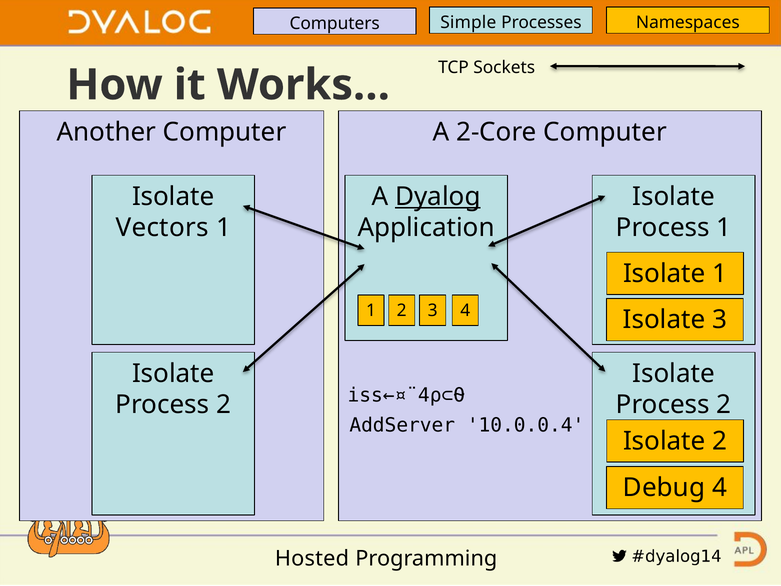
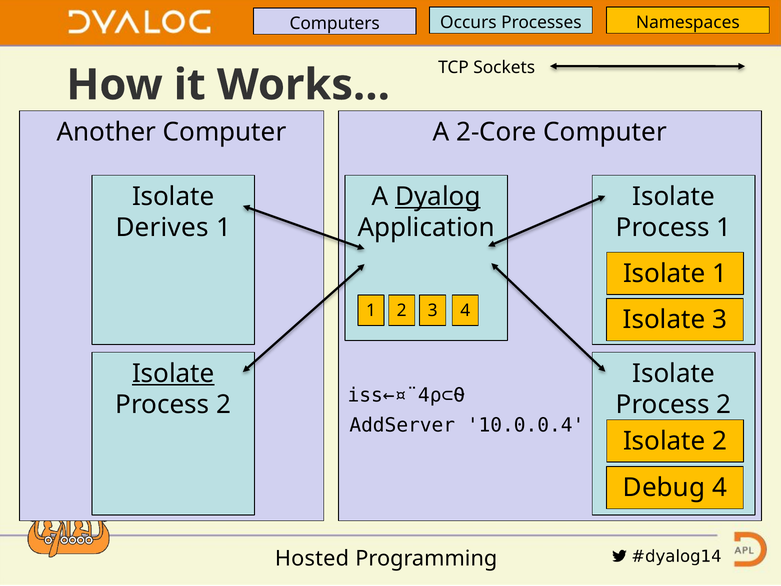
Simple: Simple -> Occurs
Vectors: Vectors -> Derives
Isolate at (173, 373) underline: none -> present
